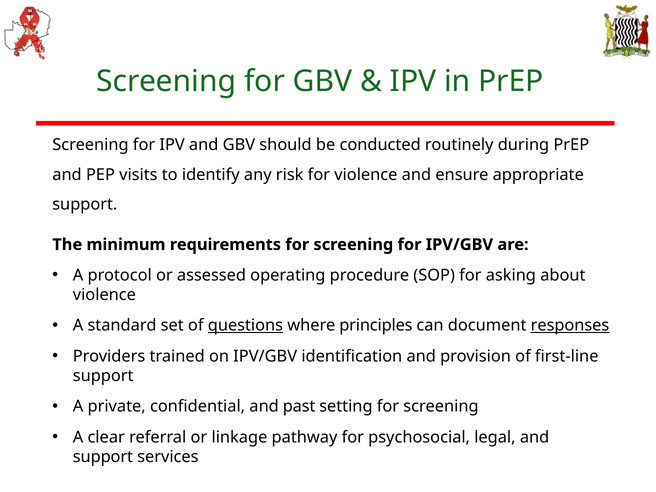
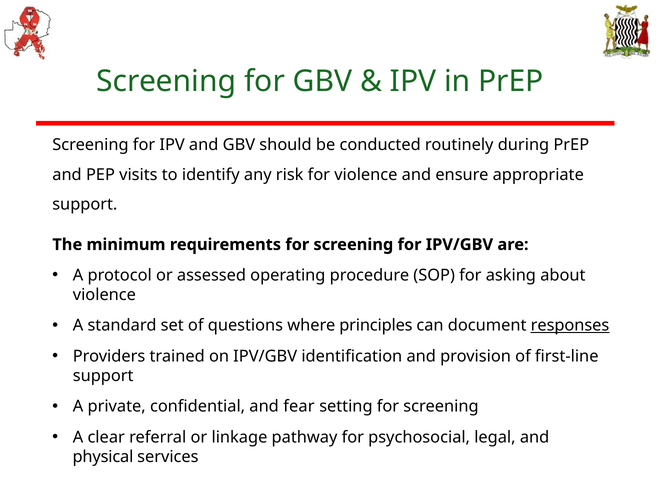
questions underline: present -> none
past: past -> fear
support at (103, 457): support -> physical
